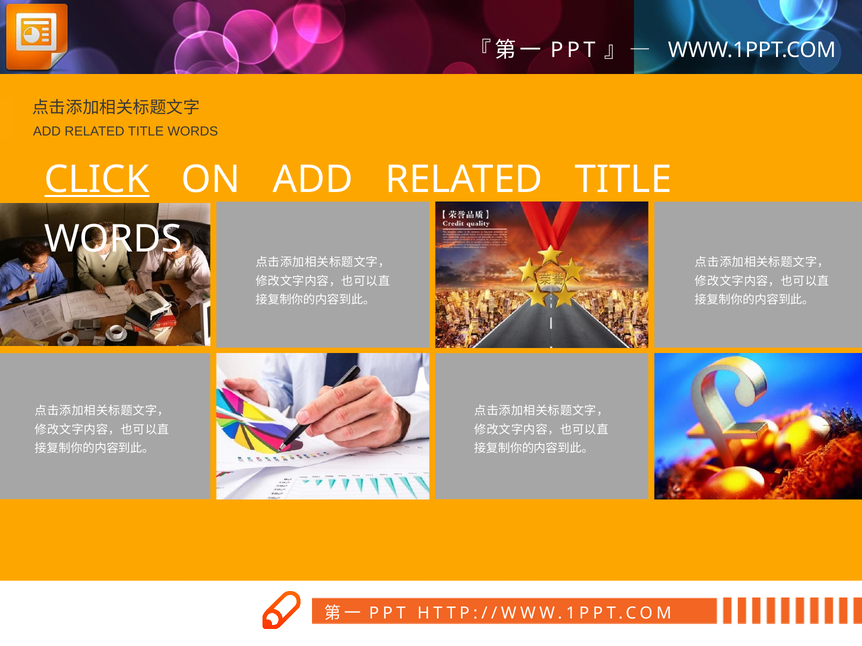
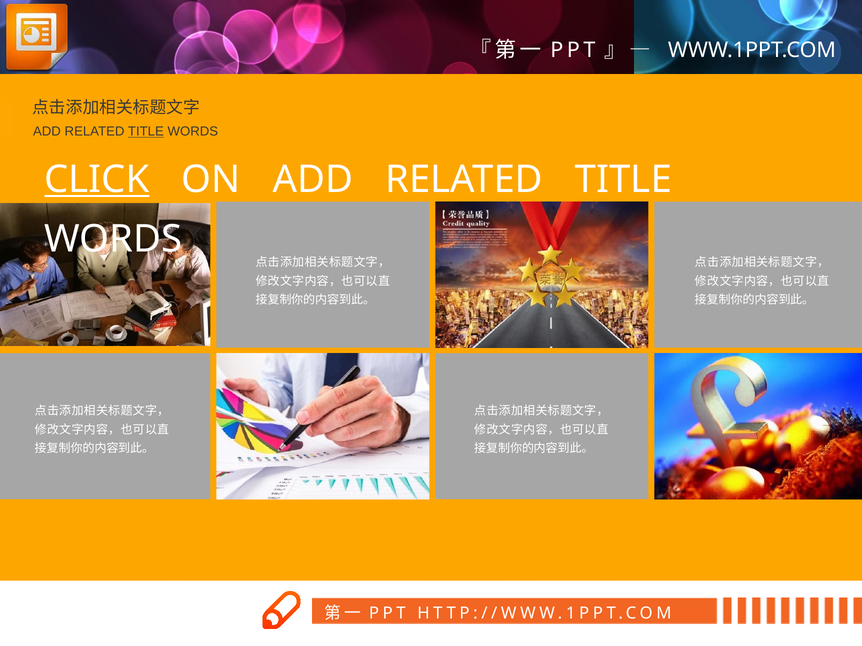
TITLE at (146, 132) underline: none -> present
